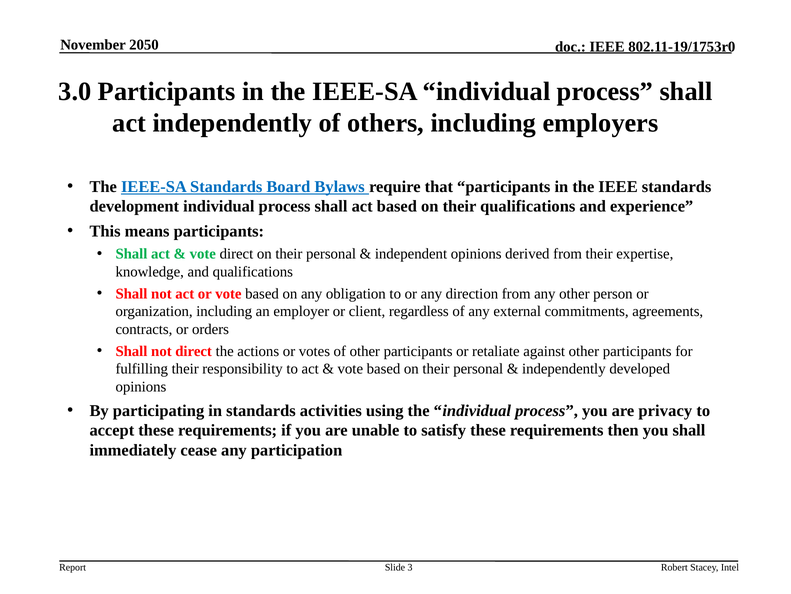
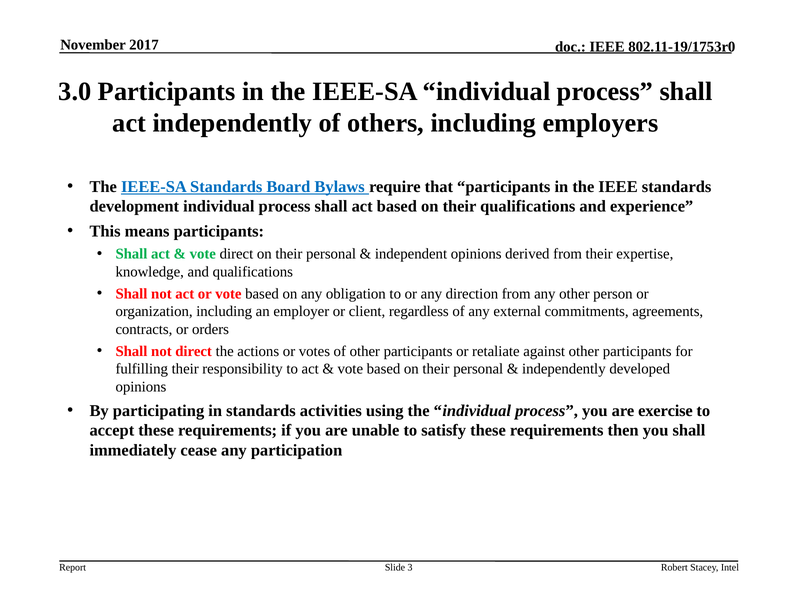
2050: 2050 -> 2017
privacy: privacy -> exercise
